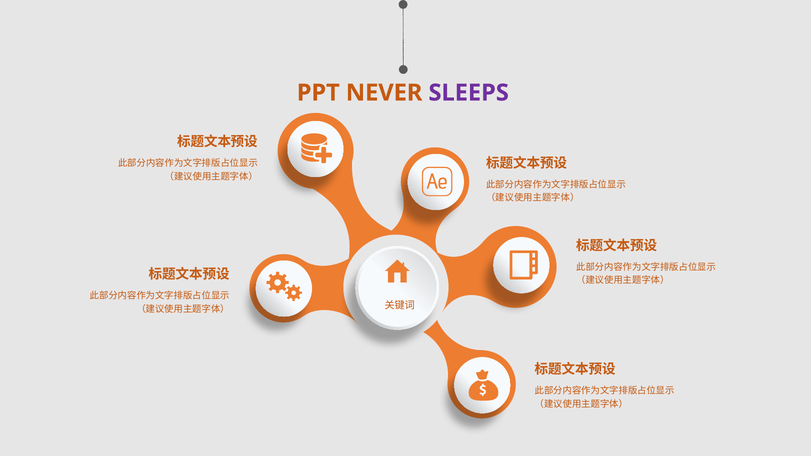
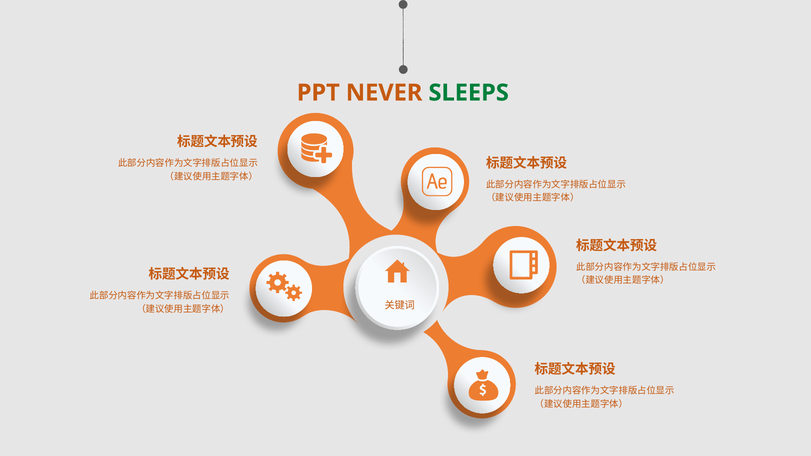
SLEEPS colour: purple -> green
